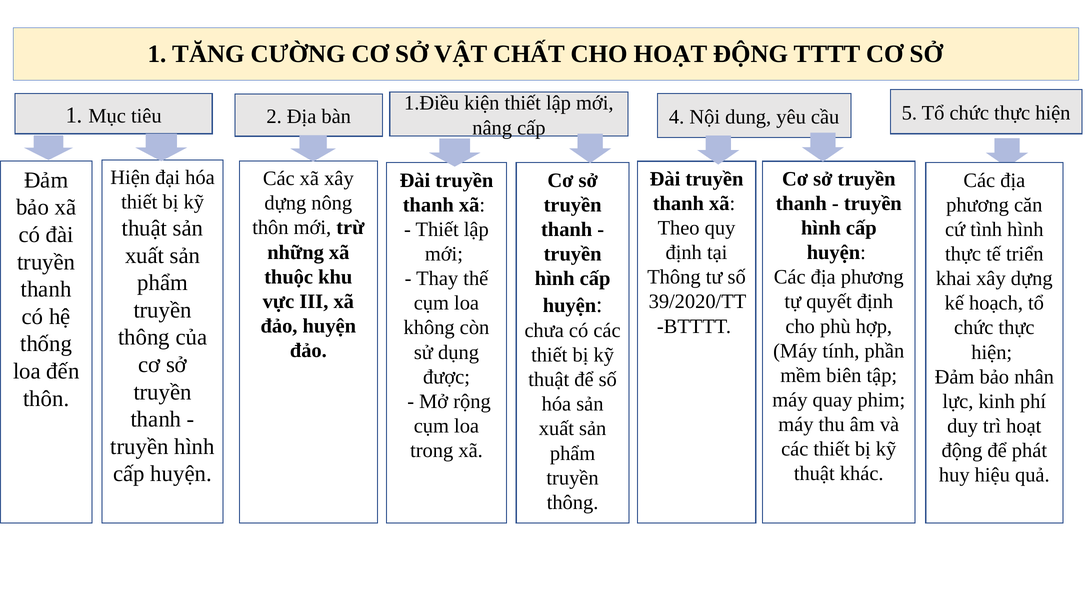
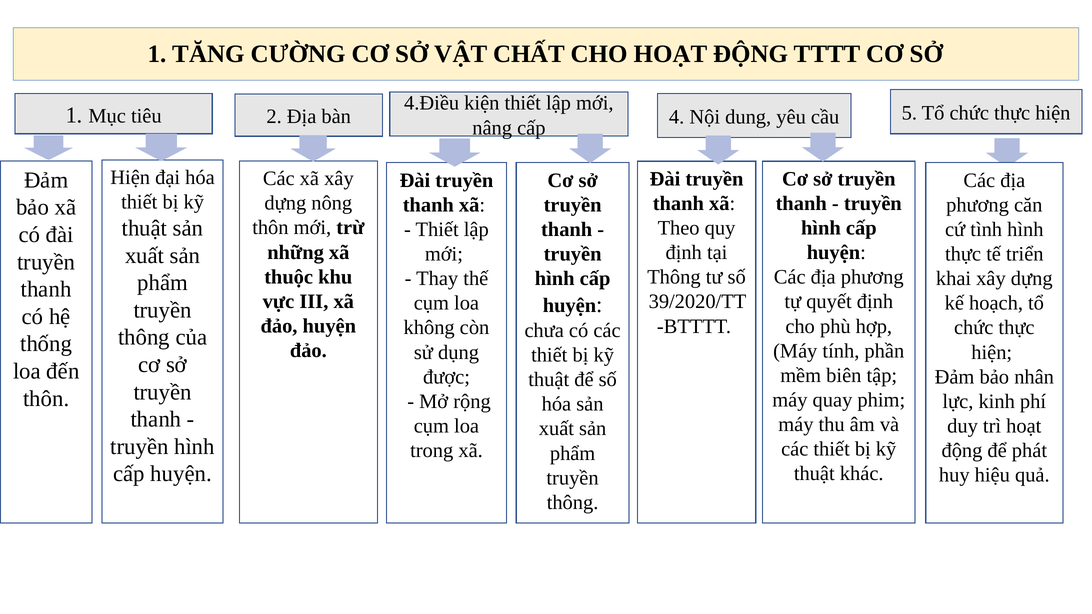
1.Điều: 1.Điều -> 4.Điều
